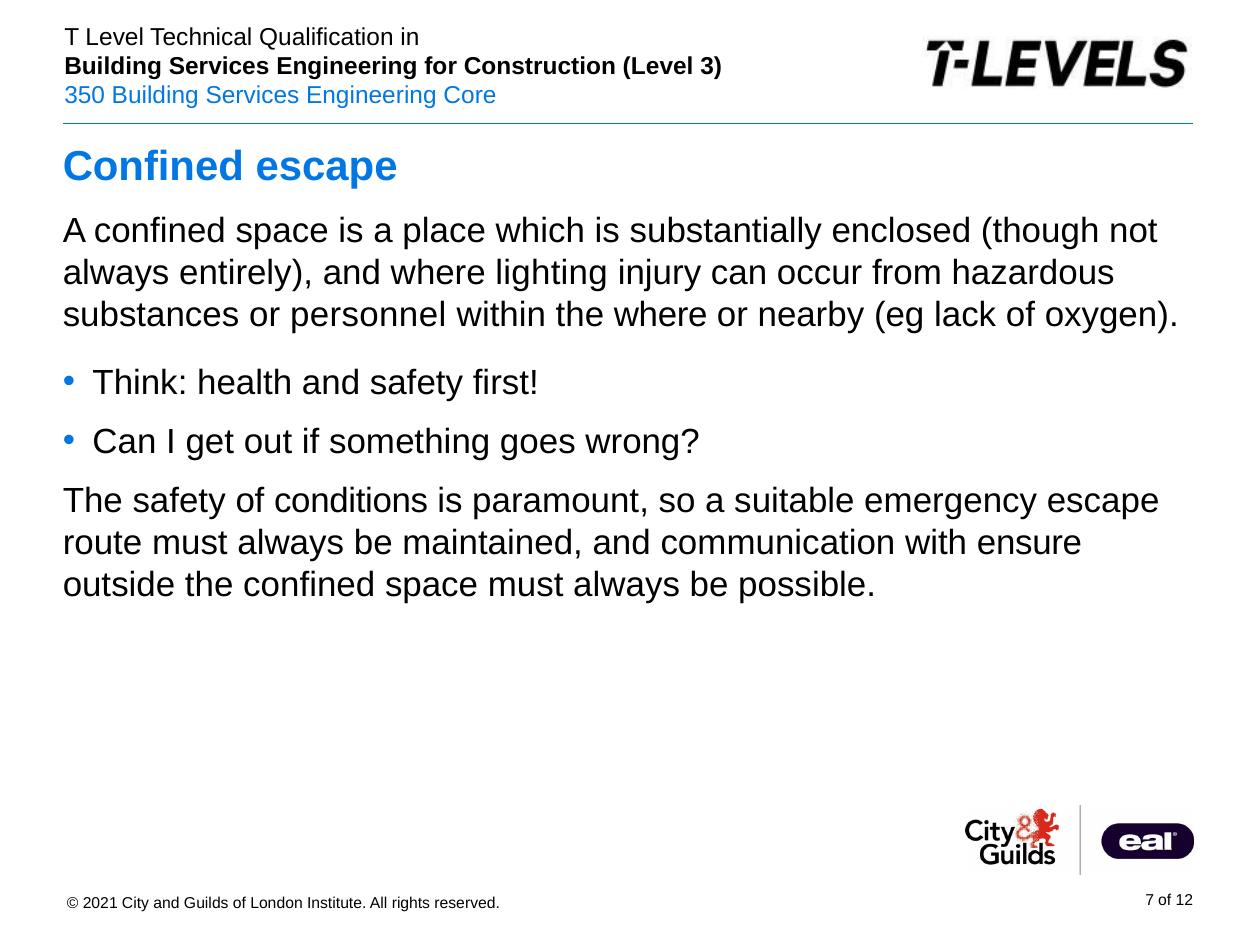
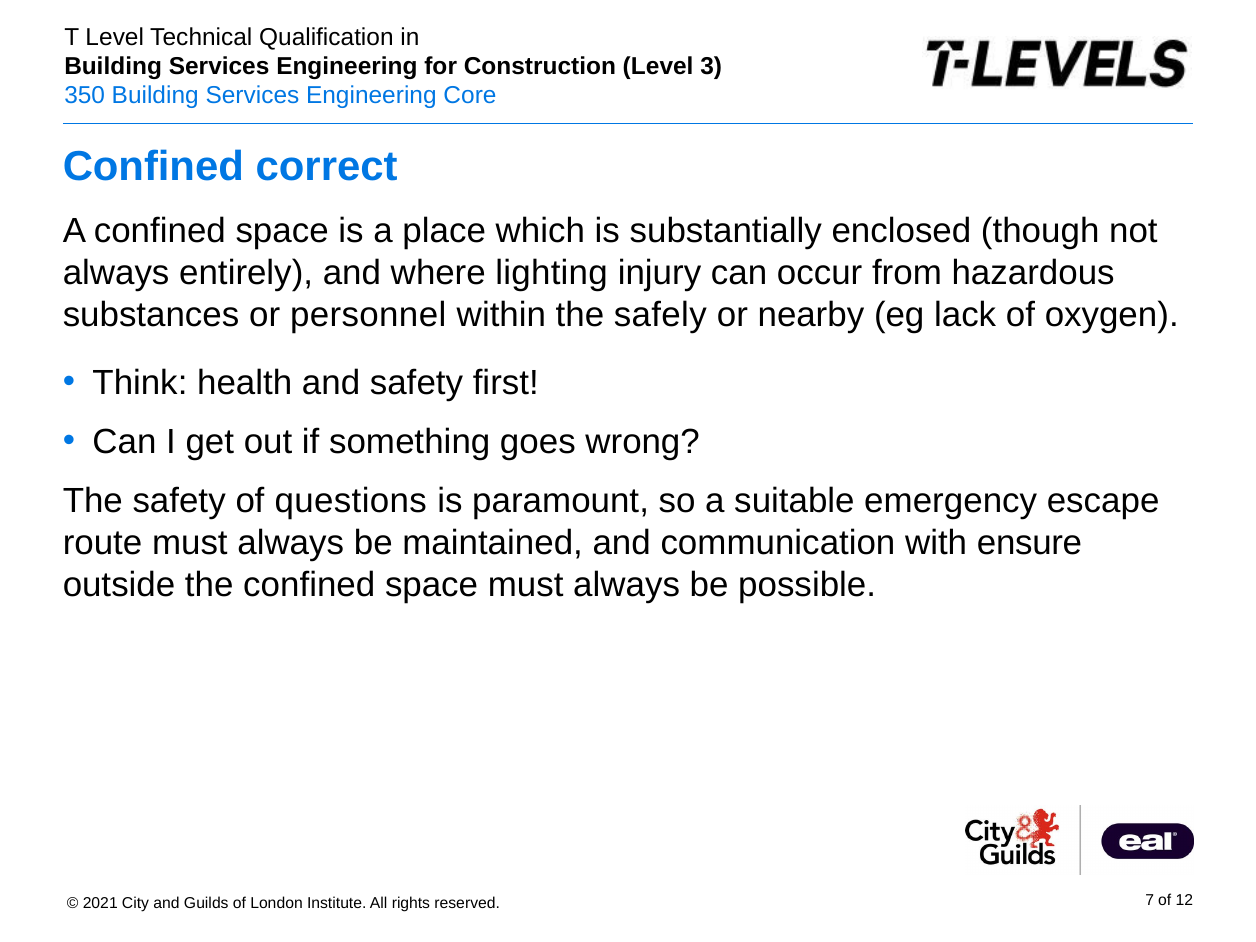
Confined escape: escape -> correct
the where: where -> safely
conditions: conditions -> questions
